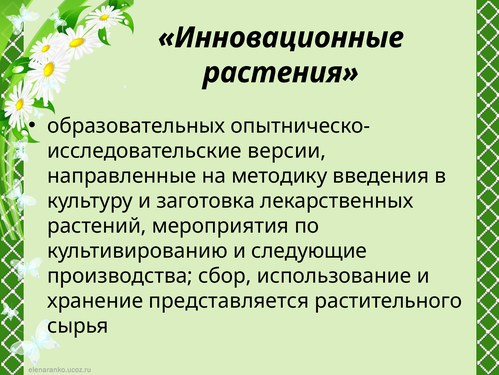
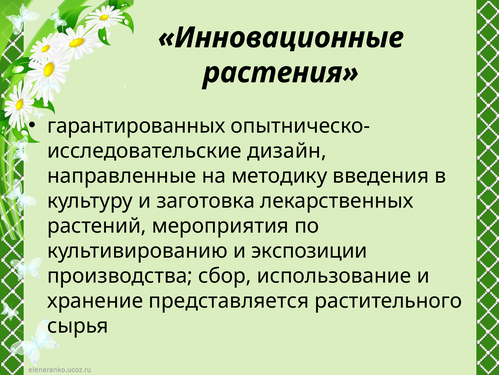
образовательных: образовательных -> гарантированных
версии: версии -> дизайн
следующие: следующие -> экспозиции
